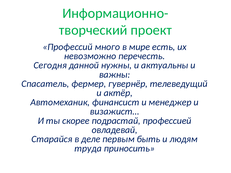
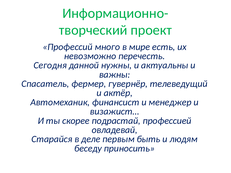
труда: труда -> беседу
